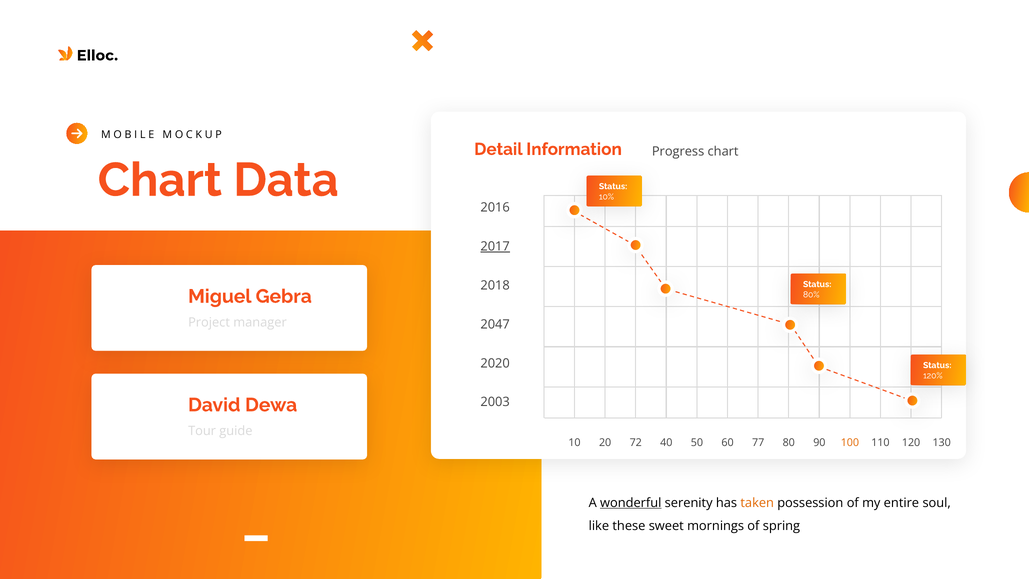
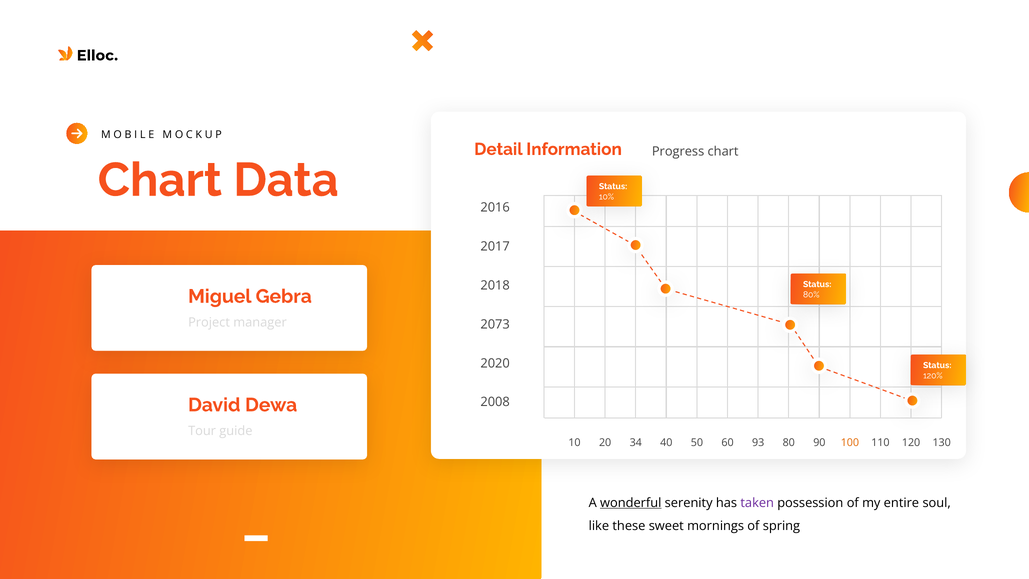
2017 underline: present -> none
2047: 2047 -> 2073
2003: 2003 -> 2008
72: 72 -> 34
77: 77 -> 93
taken colour: orange -> purple
